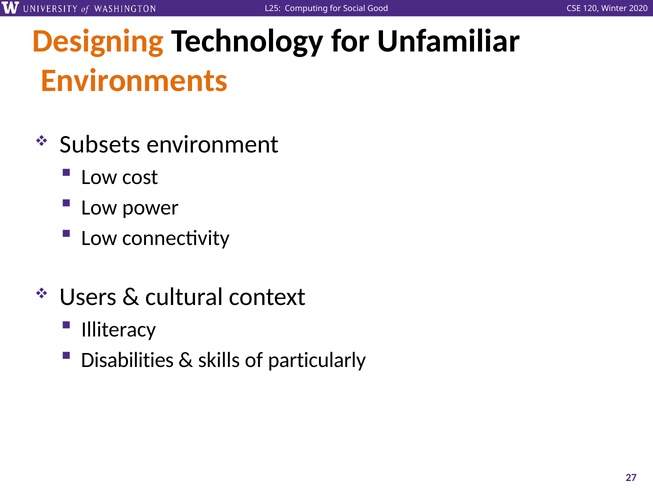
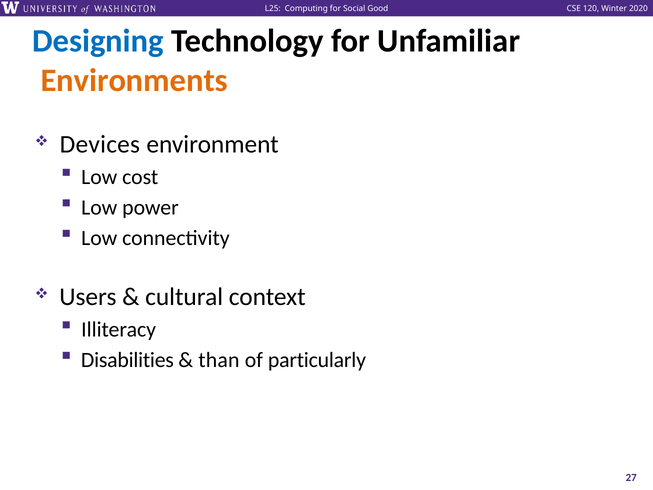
Designing colour: orange -> blue
Subsets: Subsets -> Devices
skills: skills -> than
